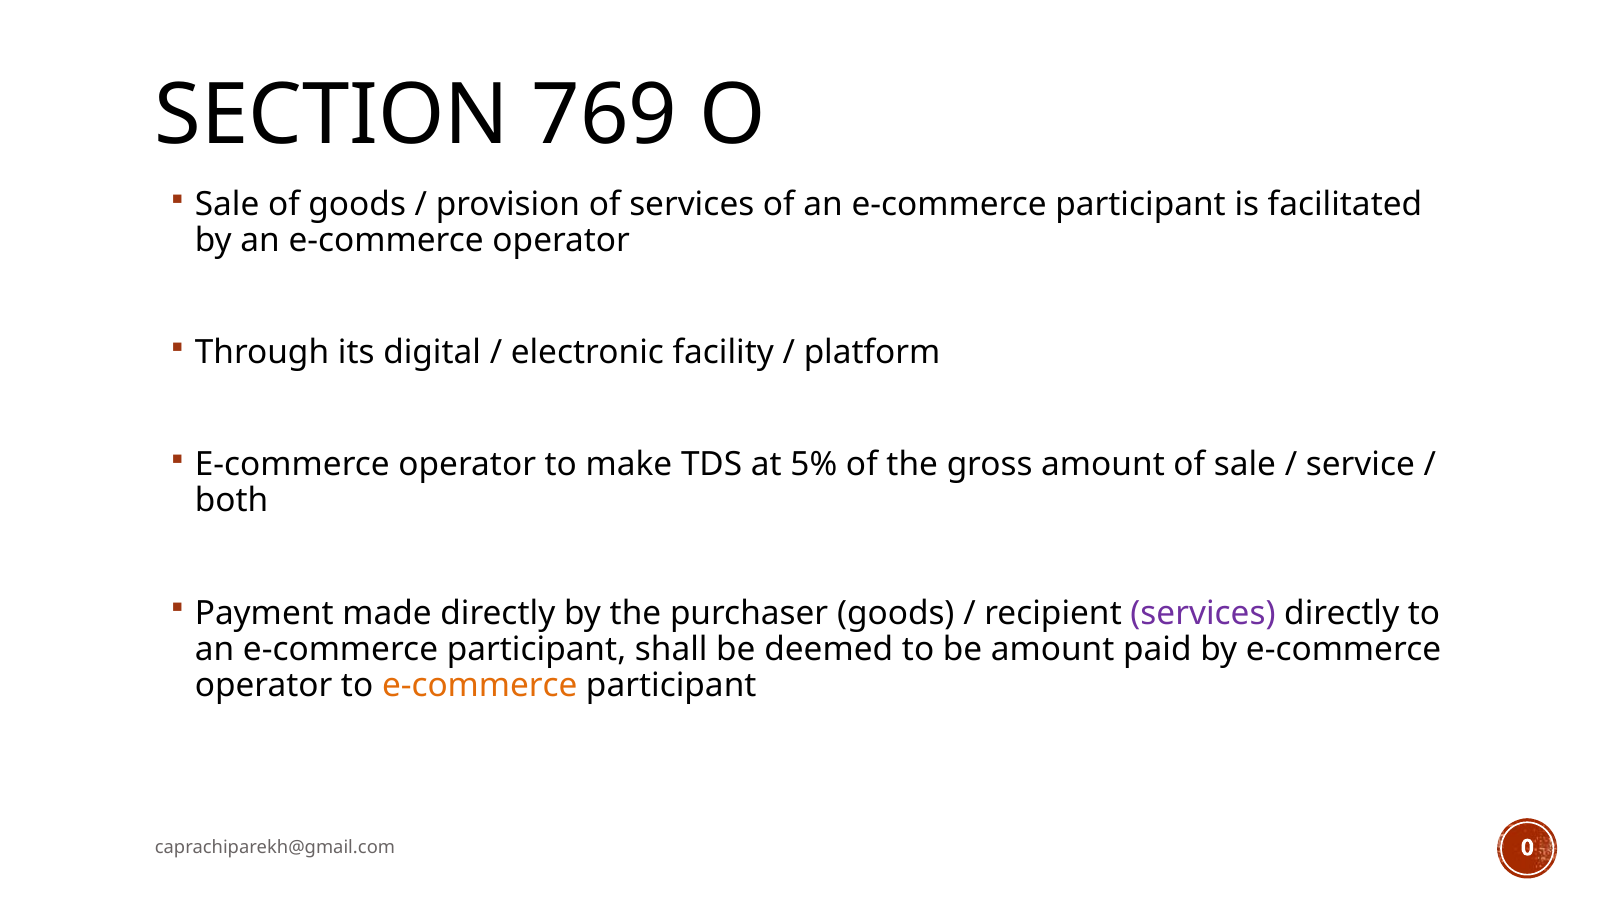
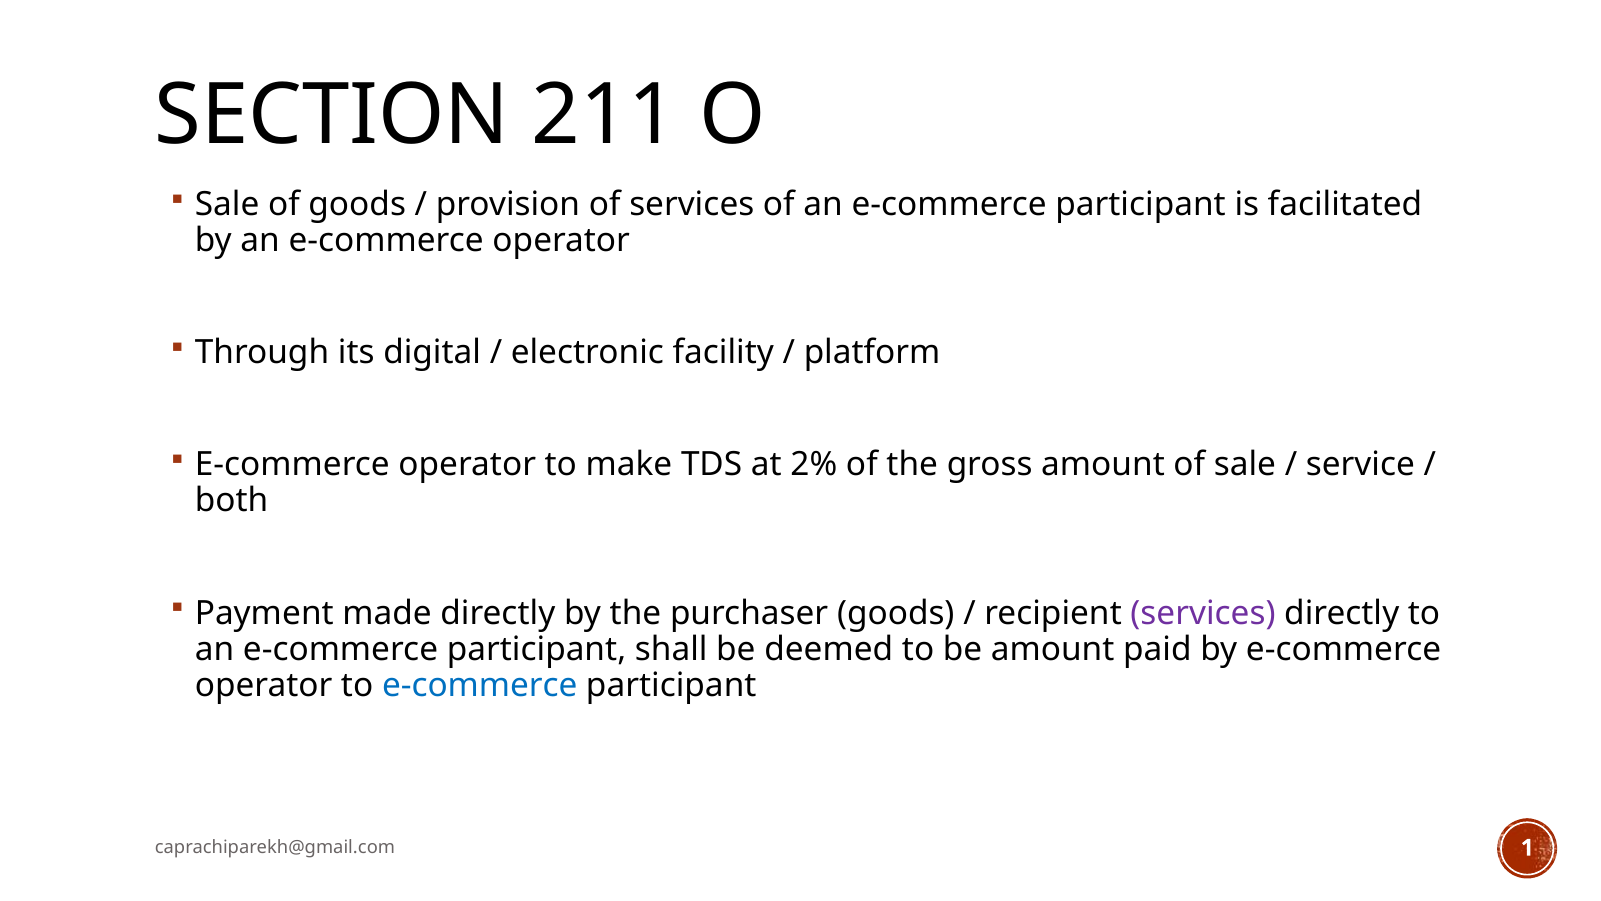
769: 769 -> 211
5%: 5% -> 2%
e-commerce at (480, 685) colour: orange -> blue
0: 0 -> 1
